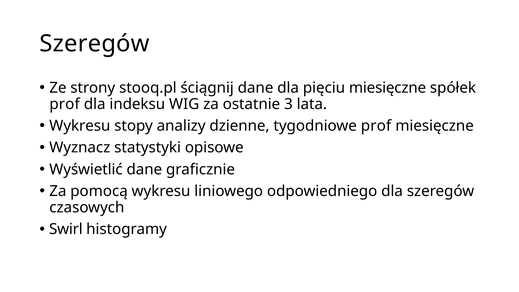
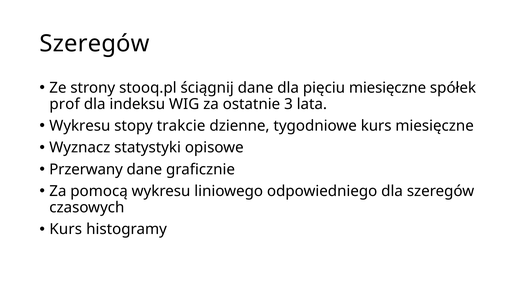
analizy: analizy -> trakcie
tygodniowe prof: prof -> kurs
Wyświetlić: Wyświetlić -> Przerwany
Swirl at (66, 229): Swirl -> Kurs
